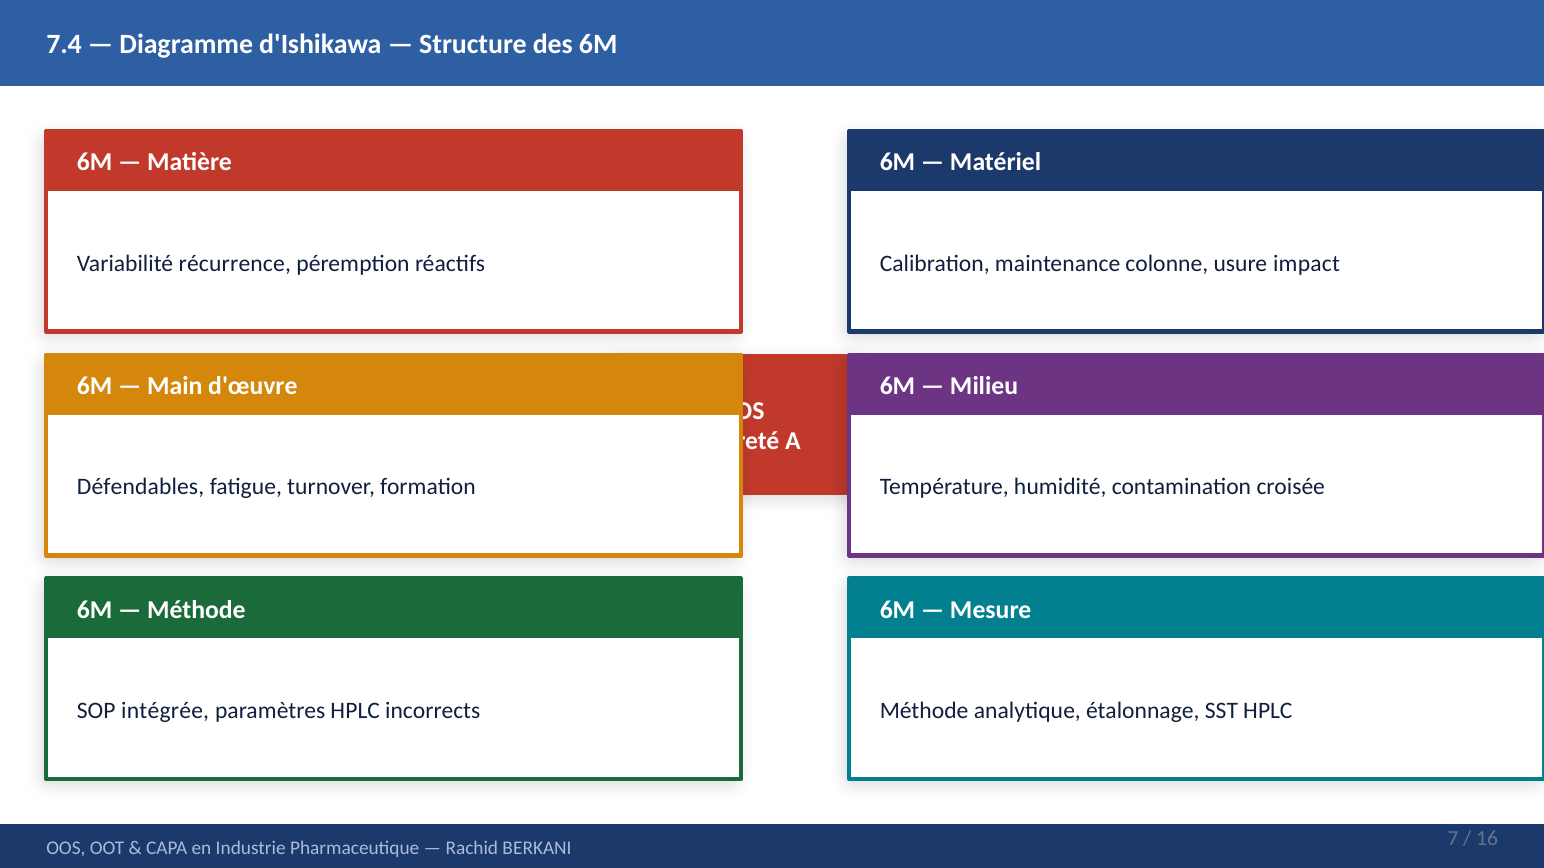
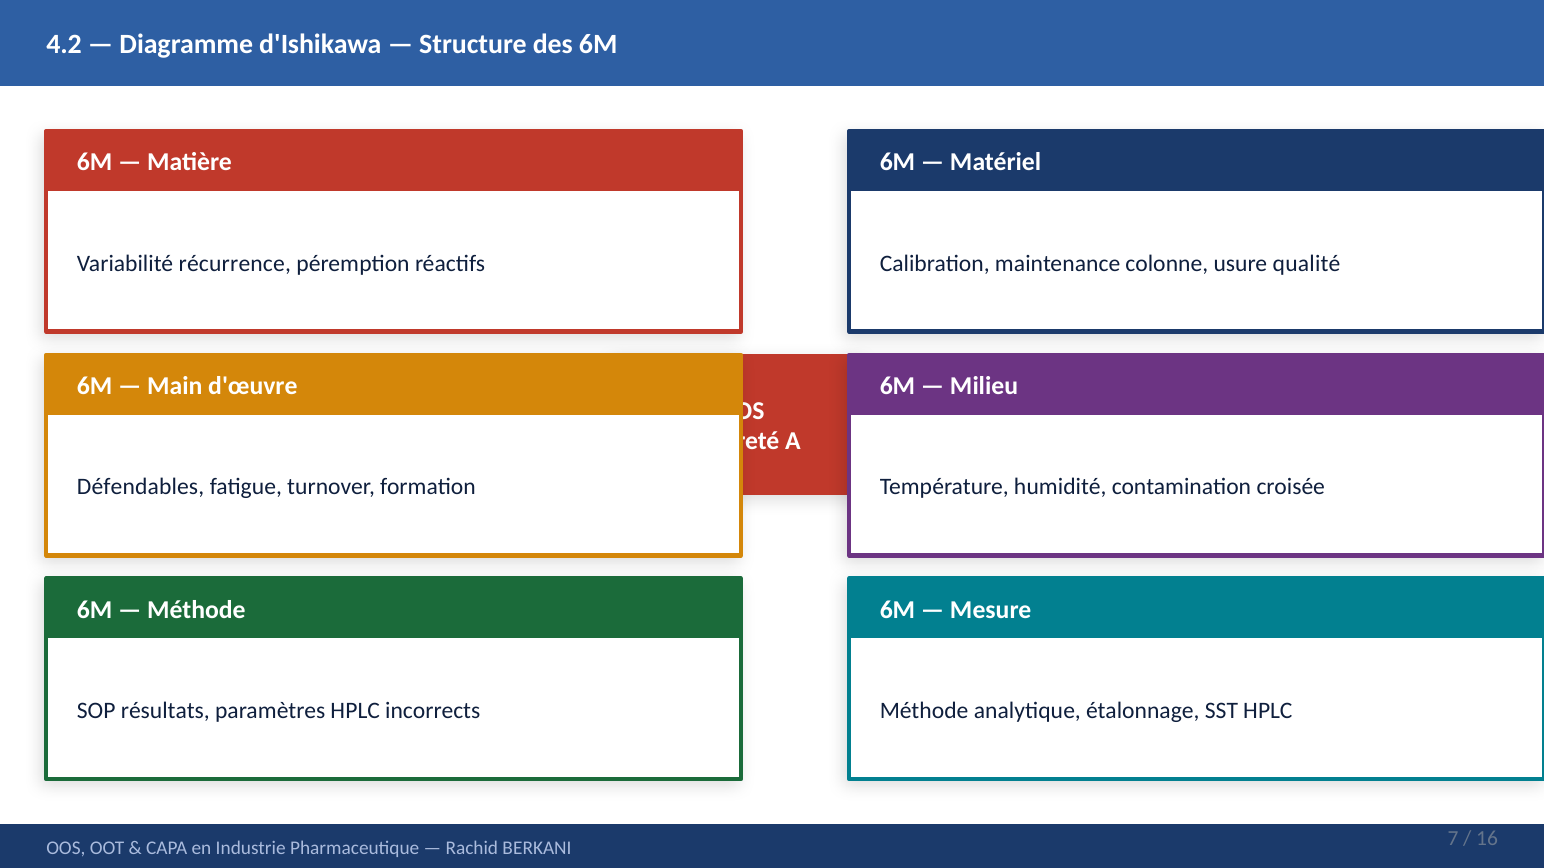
7.4: 7.4 -> 4.2
impact: impact -> qualité
intégrée: intégrée -> résultats
